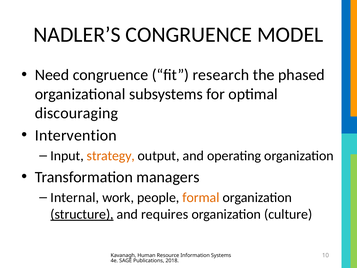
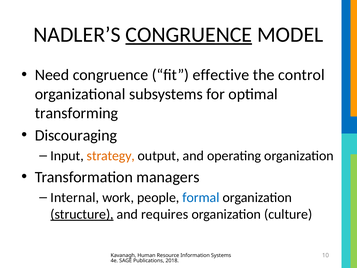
CONGRUENCE at (189, 35) underline: none -> present
research: research -> effective
phased: phased -> control
discouraging: discouraging -> transforming
Intervention: Intervention -> Discouraging
formal colour: orange -> blue
